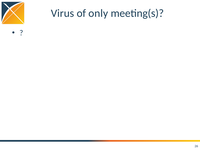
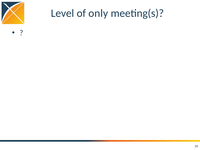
Virus: Virus -> Level
